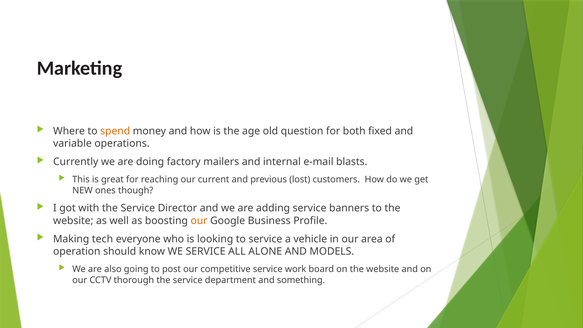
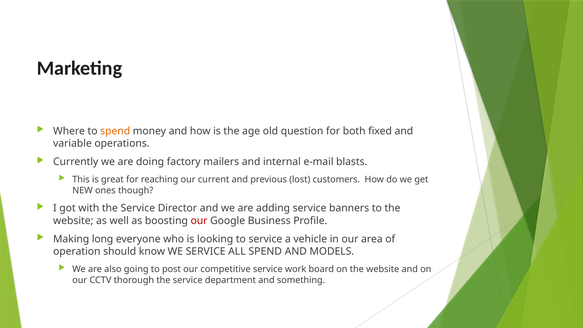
our at (199, 221) colour: orange -> red
tech: tech -> long
ALL ALONE: ALONE -> SPEND
